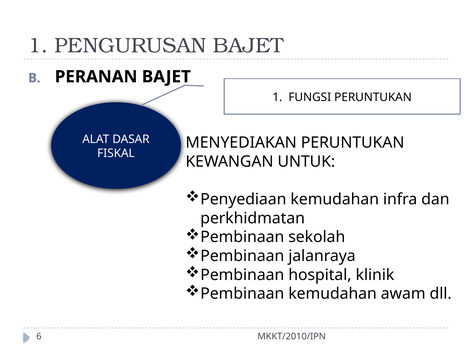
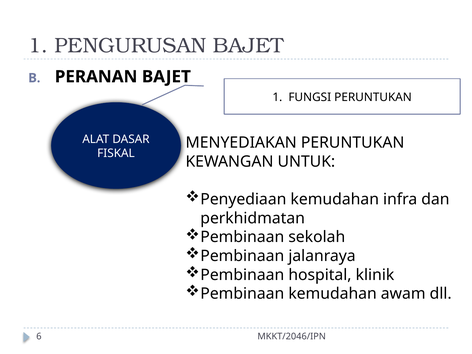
MKKT/2010/IPN: MKKT/2010/IPN -> MKKT/2046/IPN
